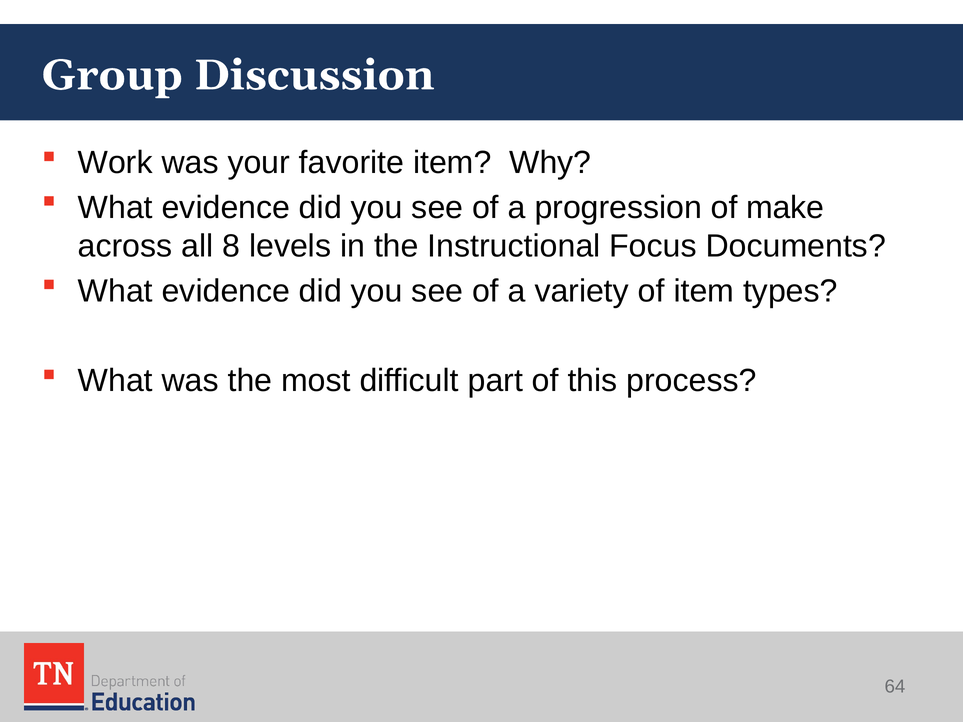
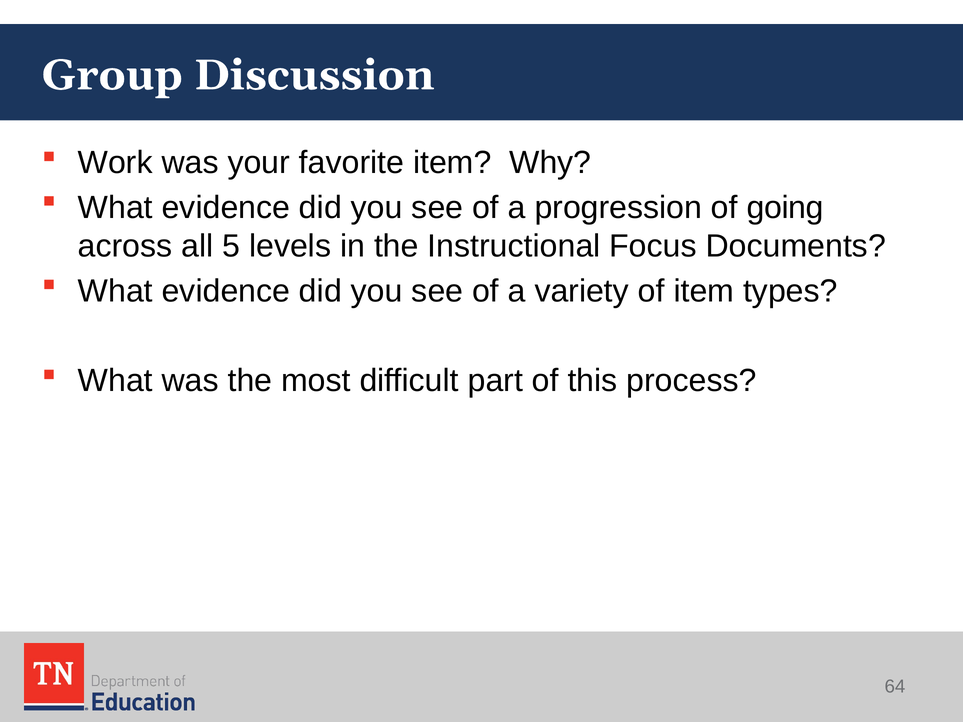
make: make -> going
8: 8 -> 5
